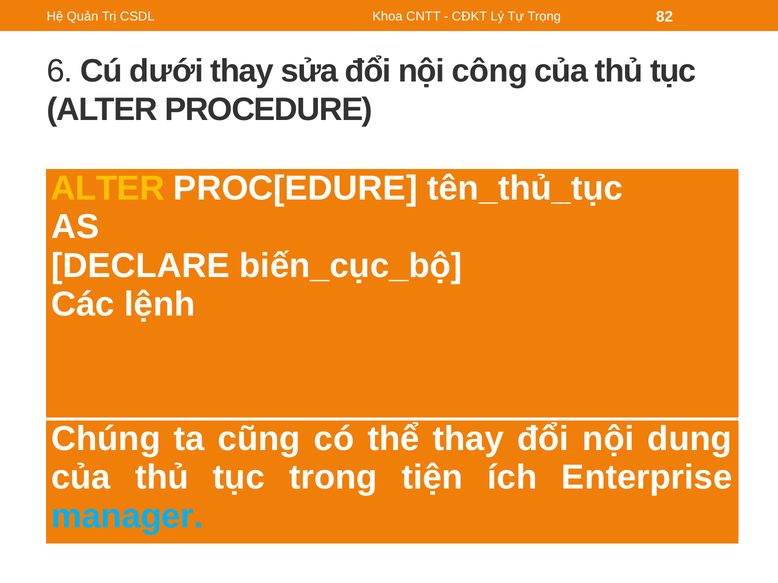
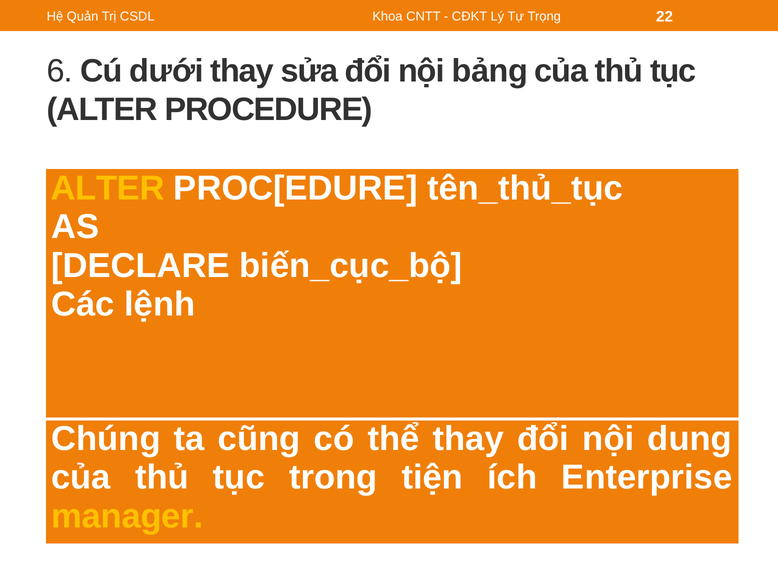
82: 82 -> 22
công: công -> bảng
manager colour: light blue -> yellow
